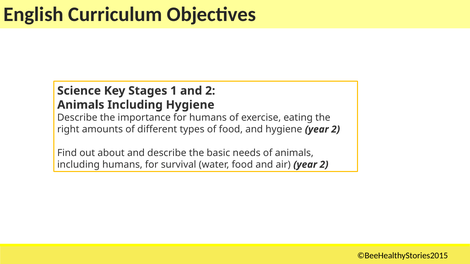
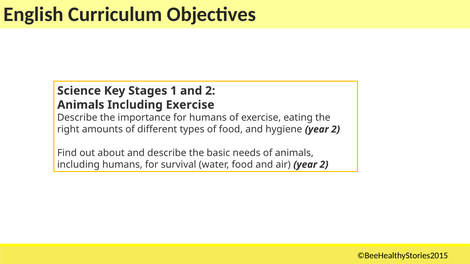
Including Hygiene: Hygiene -> Exercise
